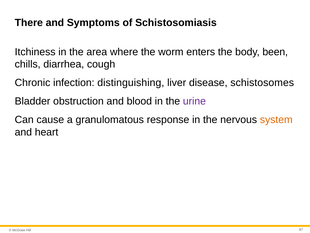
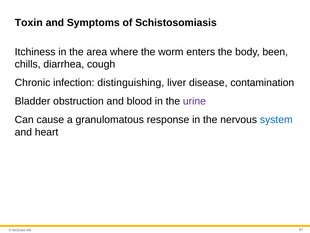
There: There -> Toxin
schistosomes: schistosomes -> contamination
system colour: orange -> blue
